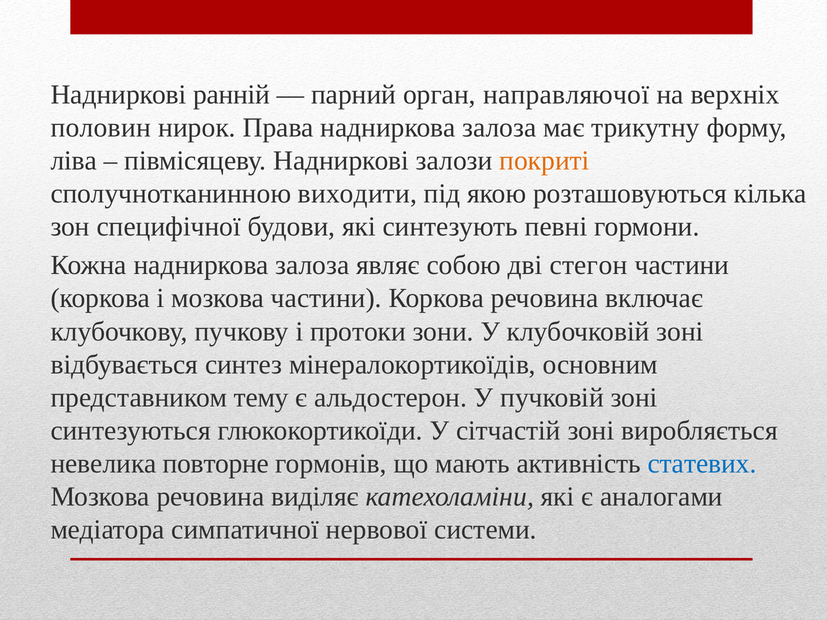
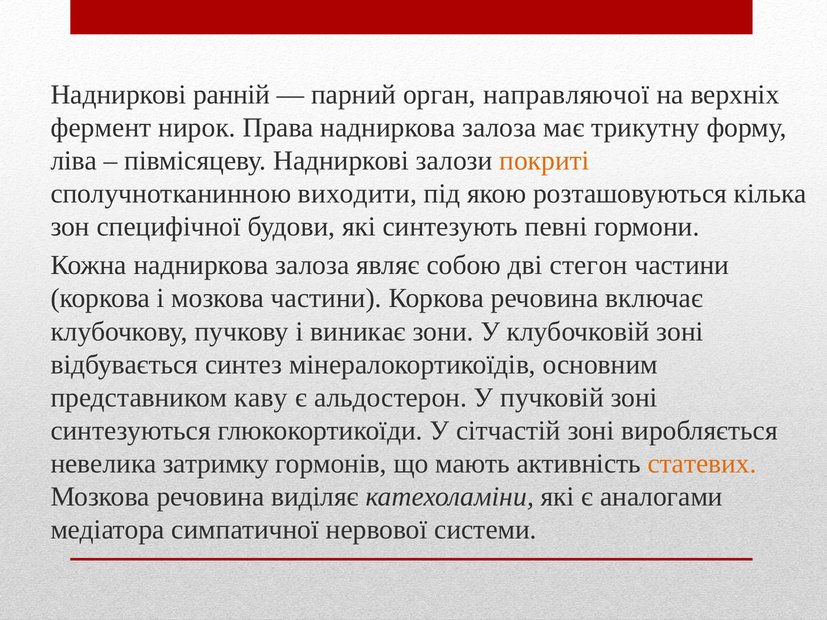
половин: половин -> фермент
протоки: протоки -> виникає
тему: тему -> каву
повторне: повторне -> затримку
статевих colour: blue -> orange
